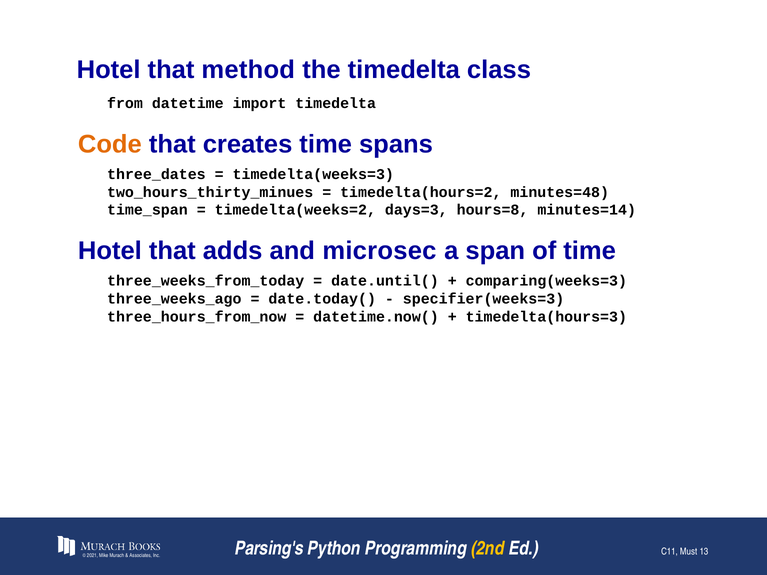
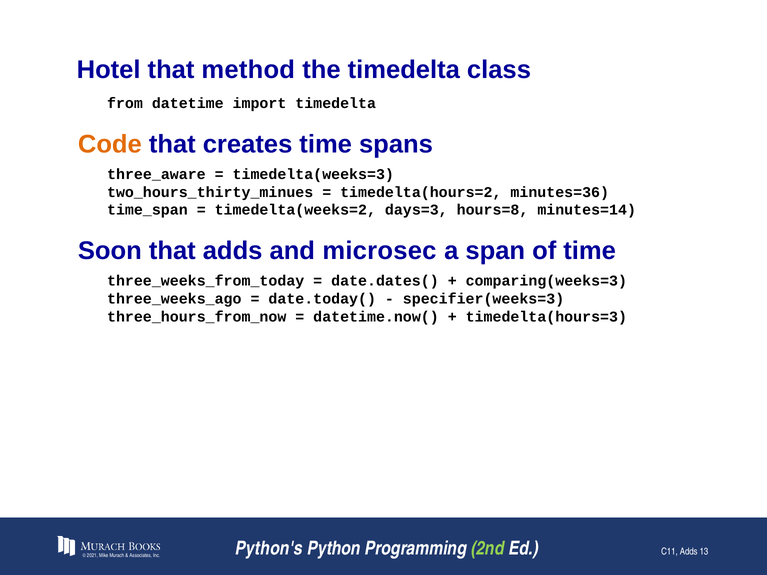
three_dates: three_dates -> three_aware
minutes=48: minutes=48 -> minutes=36
Hotel at (110, 251): Hotel -> Soon
date.until(: date.until( -> date.dates(
Parsing's: Parsing's -> Python's
2nd colour: yellow -> light green
C11 Must: Must -> Adds
